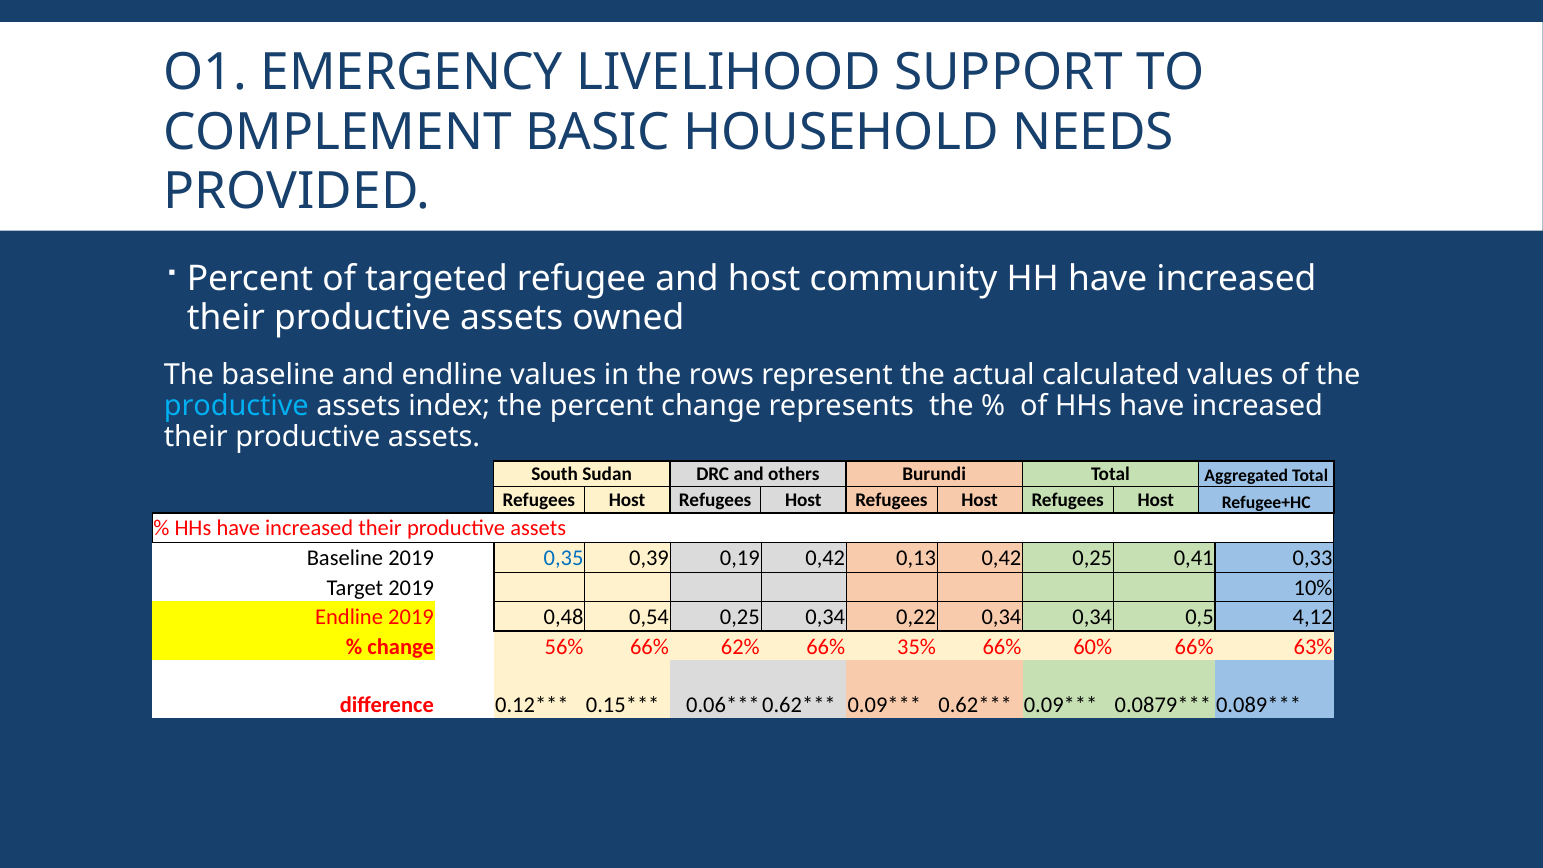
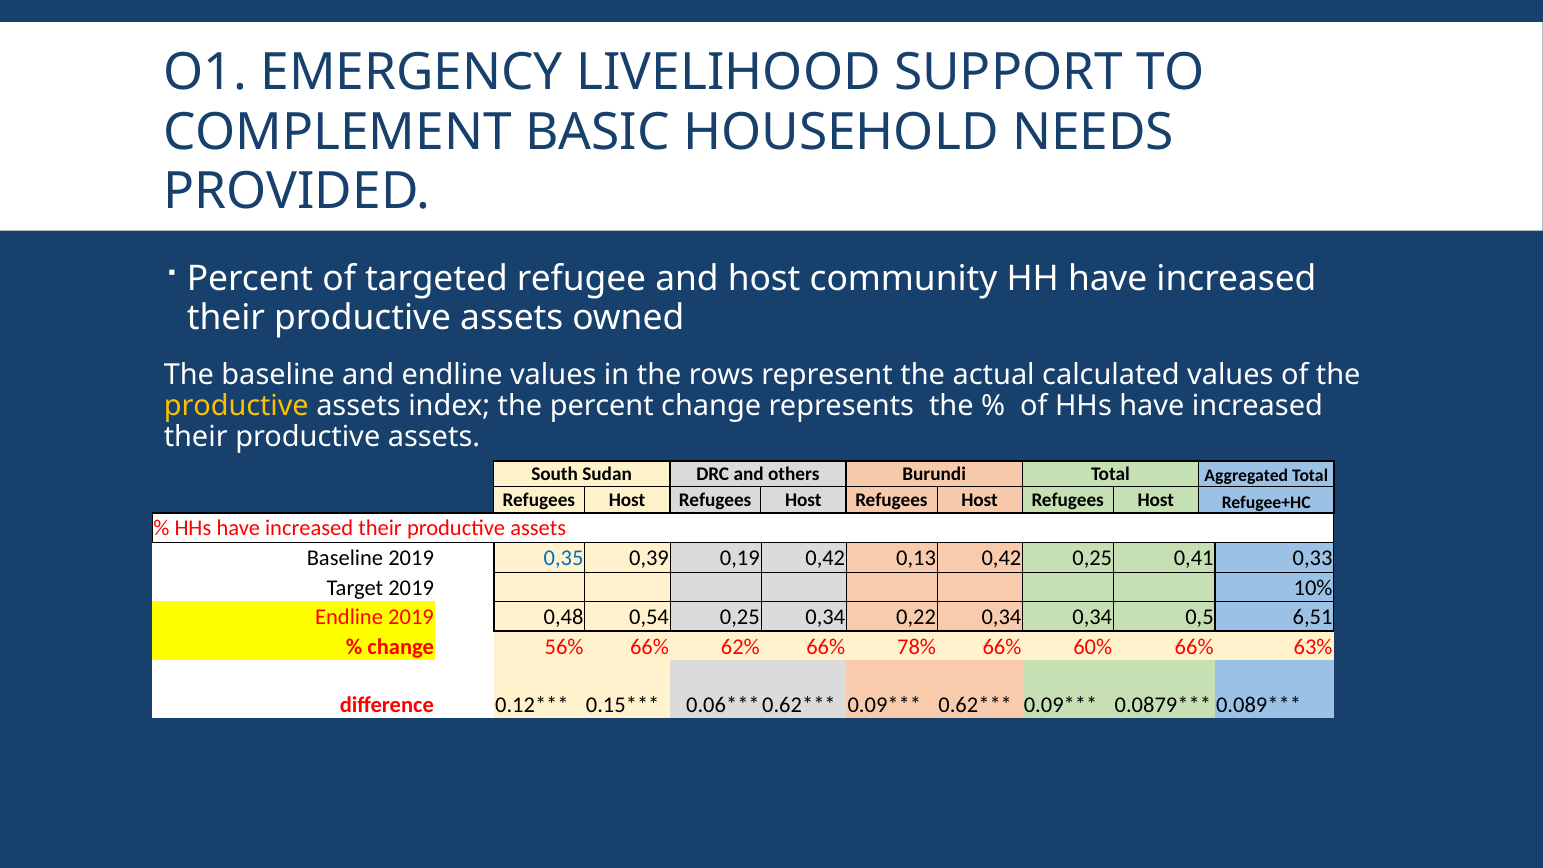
productive at (236, 406) colour: light blue -> yellow
4,12: 4,12 -> 6,51
35%: 35% -> 78%
